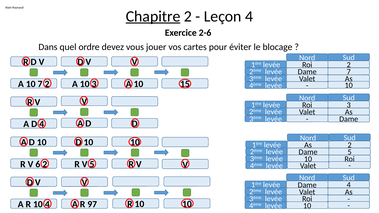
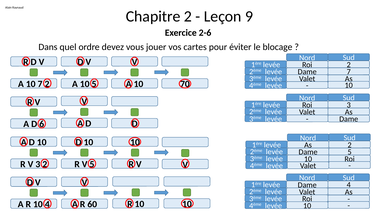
Chapitre underline: present -> none
Leçon 4: 4 -> 9
10 3: 3 -> 5
15: 15 -> 70
D 4: 4 -> 6
V 6: 6 -> 3
97: 97 -> 60
